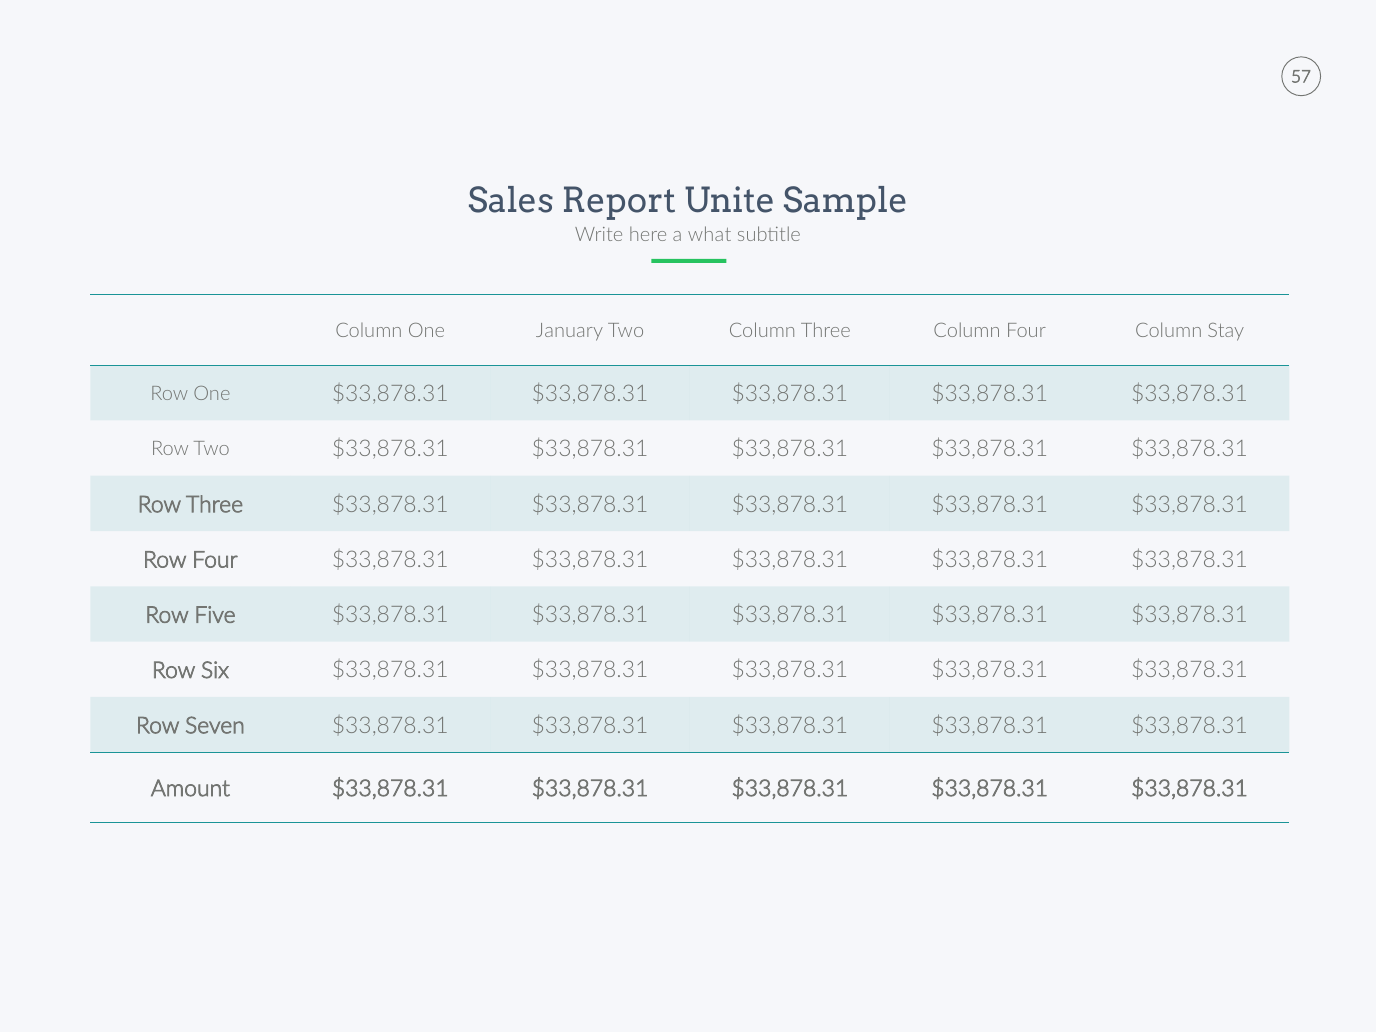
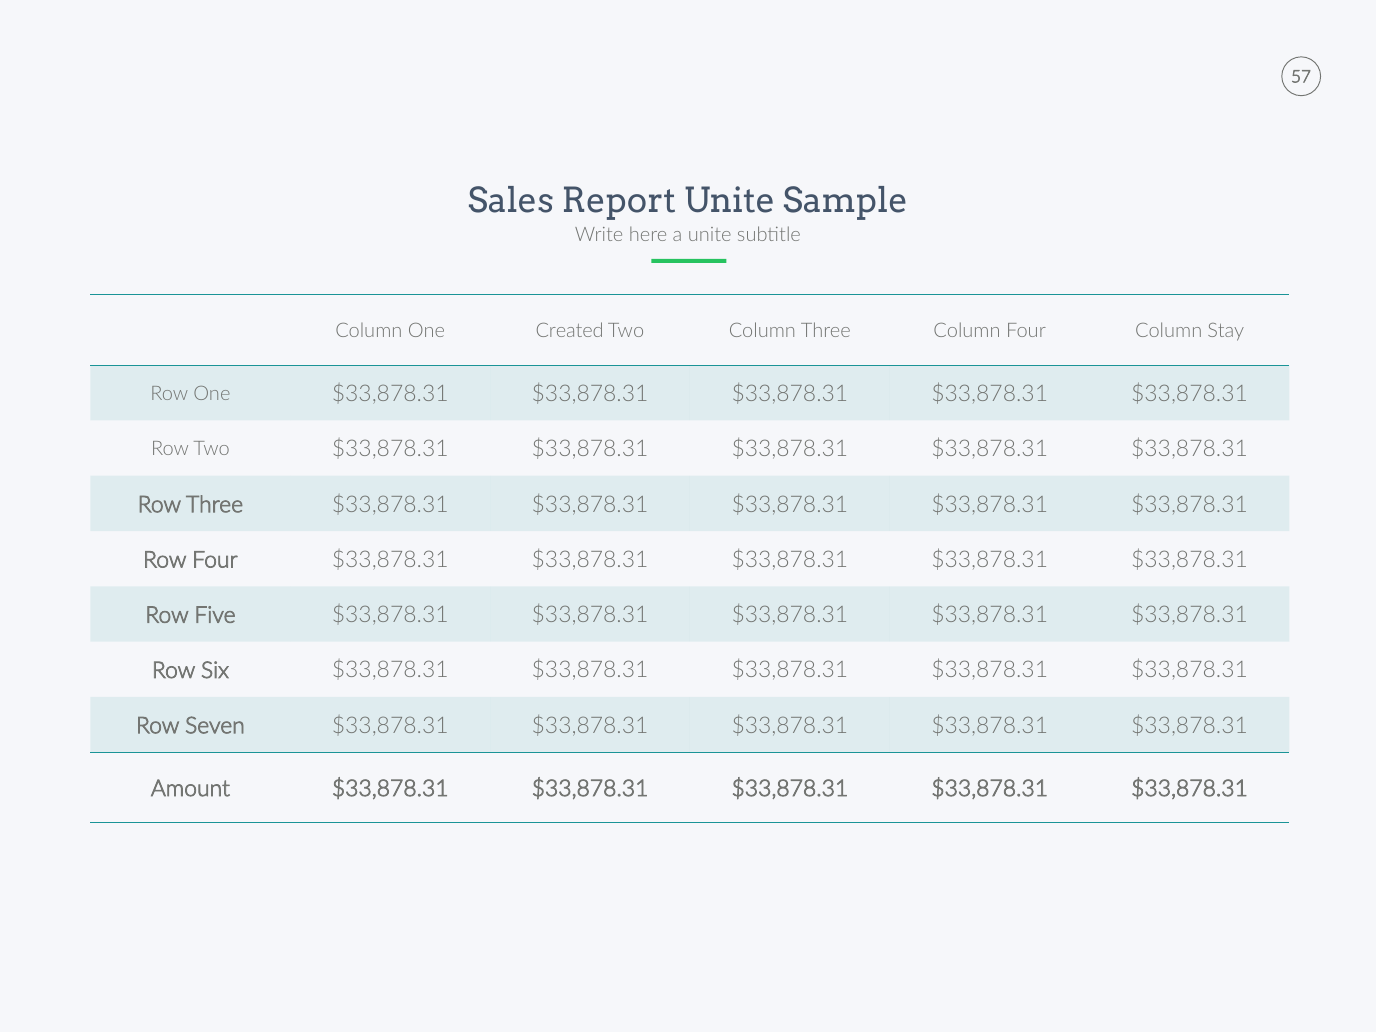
a what: what -> unite
January: January -> Created
